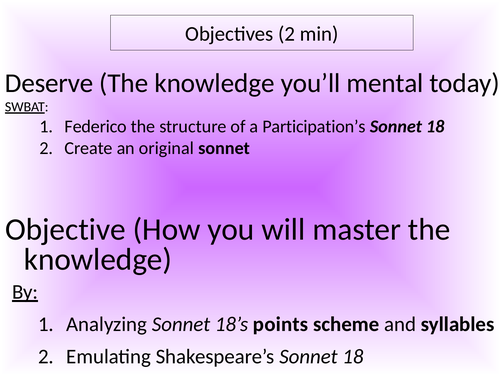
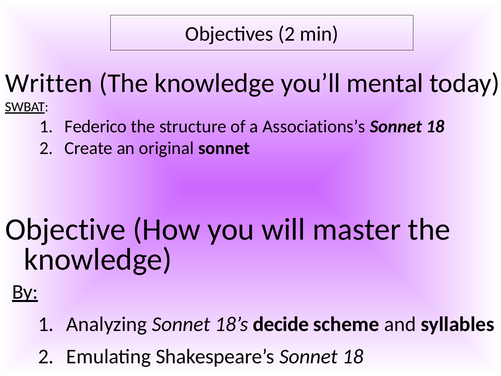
Deserve: Deserve -> Written
Participation’s: Participation’s -> Associations’s
points: points -> decide
